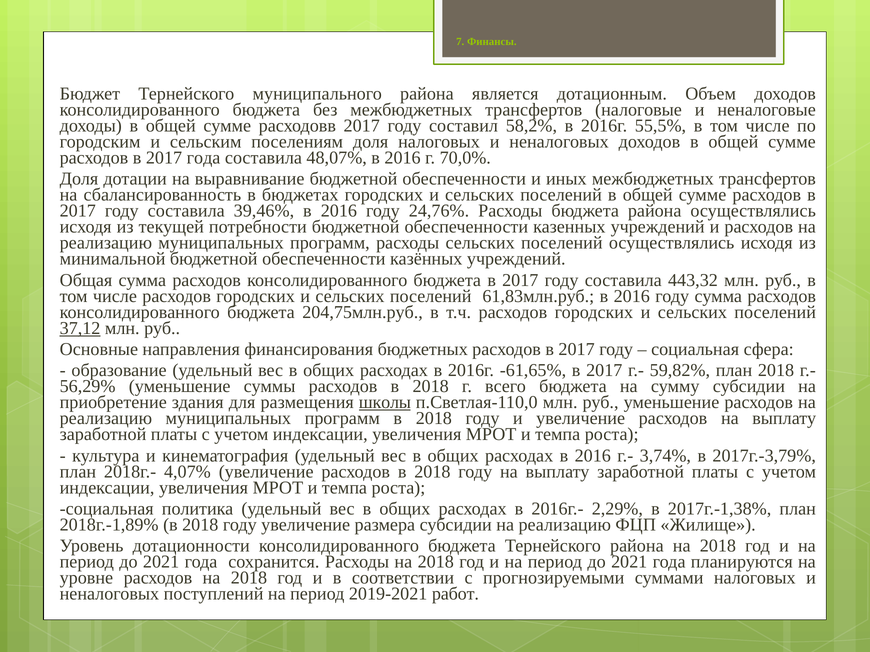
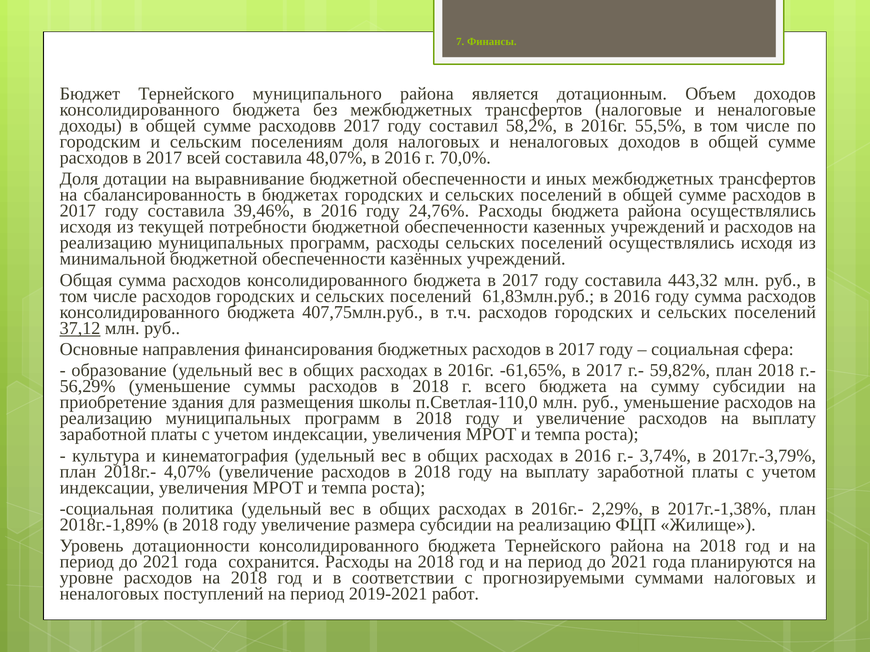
2017 года: года -> всей
204,75млн.руб: 204,75млн.руб -> 407,75млн.руб
школы underline: present -> none
